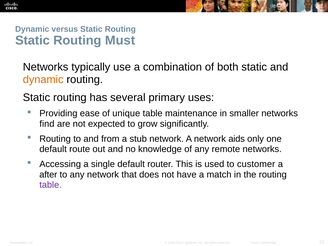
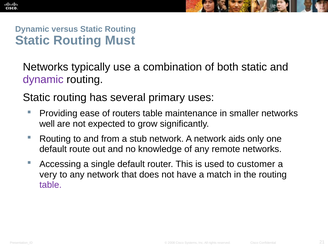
dynamic at (43, 80) colour: orange -> purple
unique: unique -> routers
find: find -> well
after: after -> very
